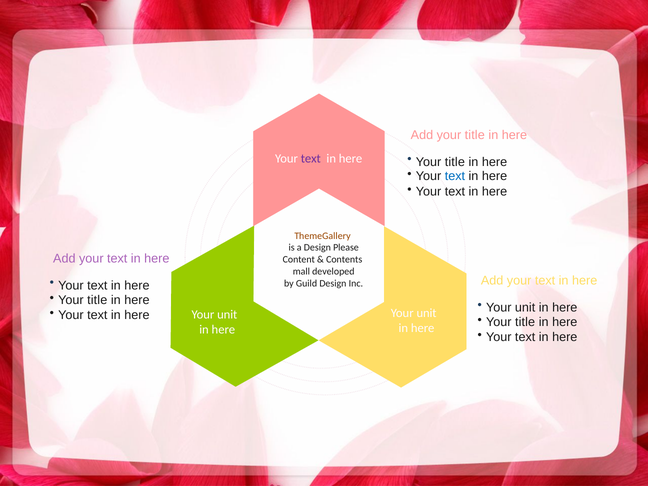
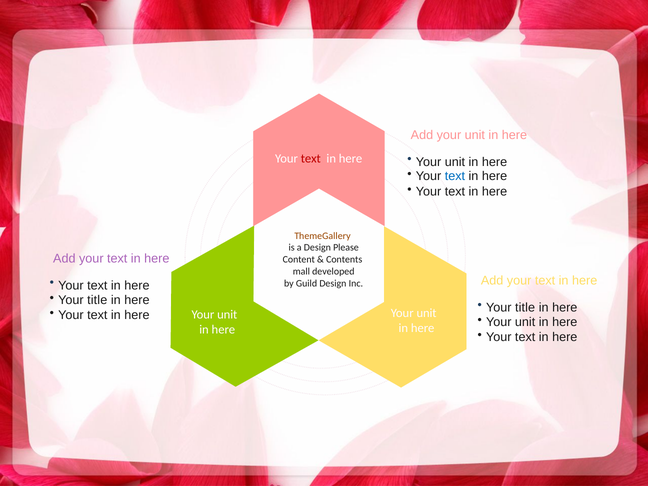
Add your title: title -> unit
text at (311, 158) colour: purple -> red
title at (455, 162): title -> unit
unit at (525, 308): unit -> title
title at (525, 322): title -> unit
